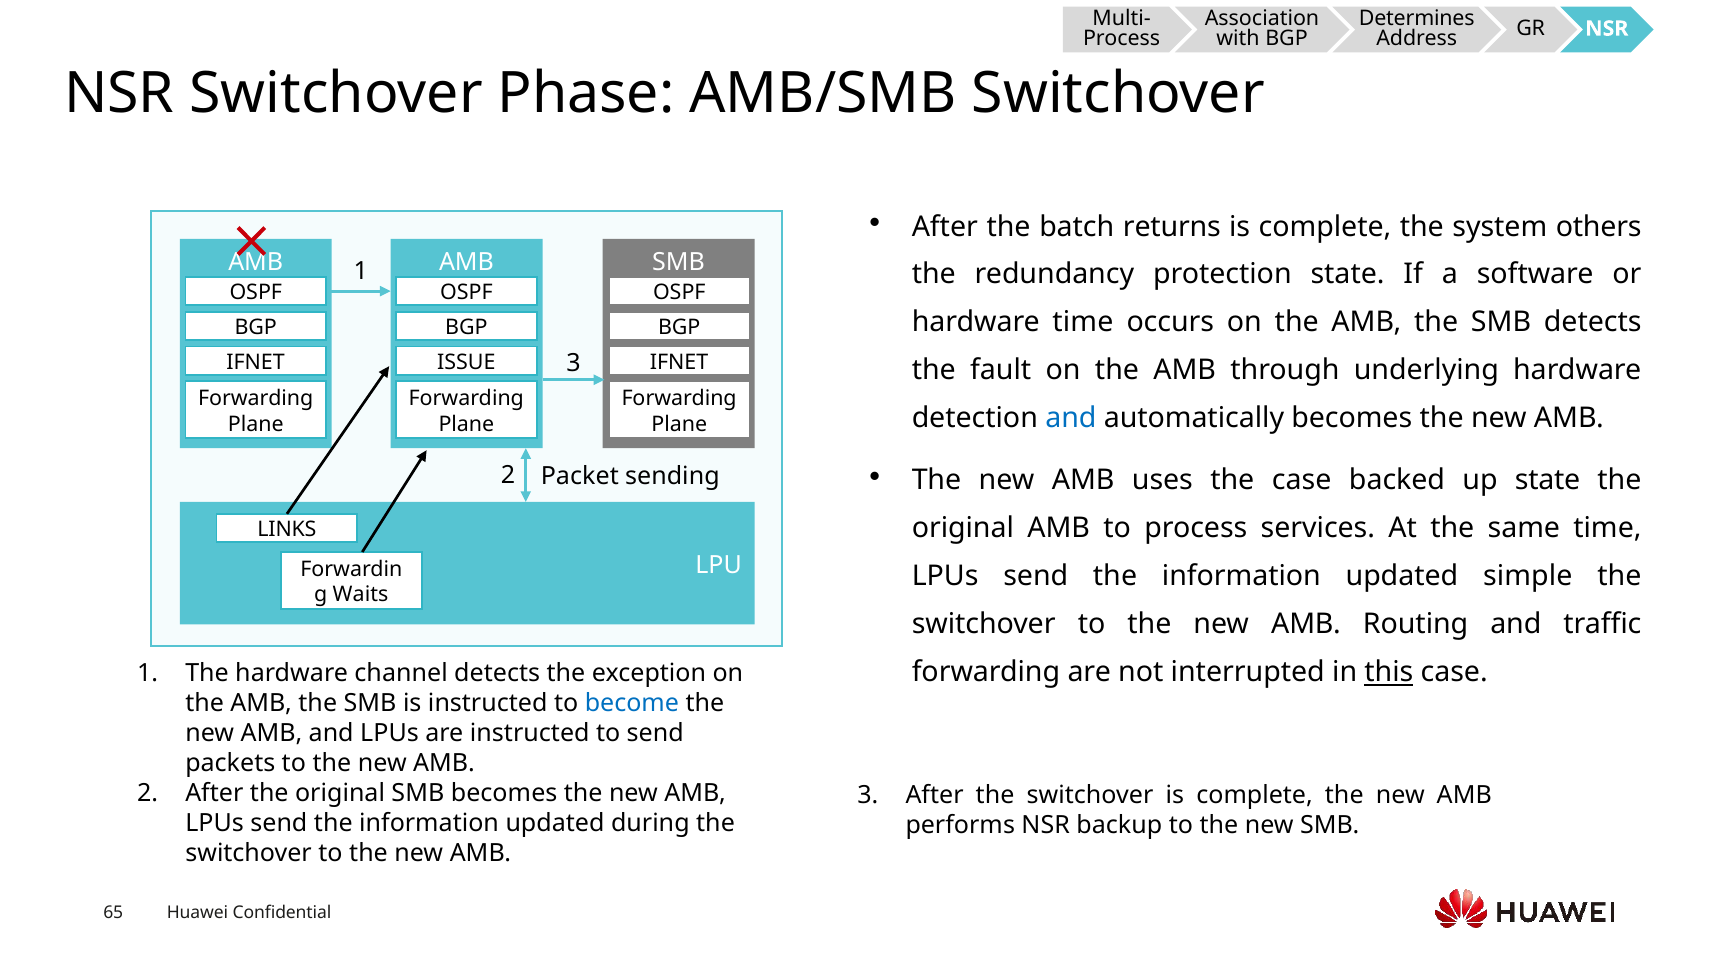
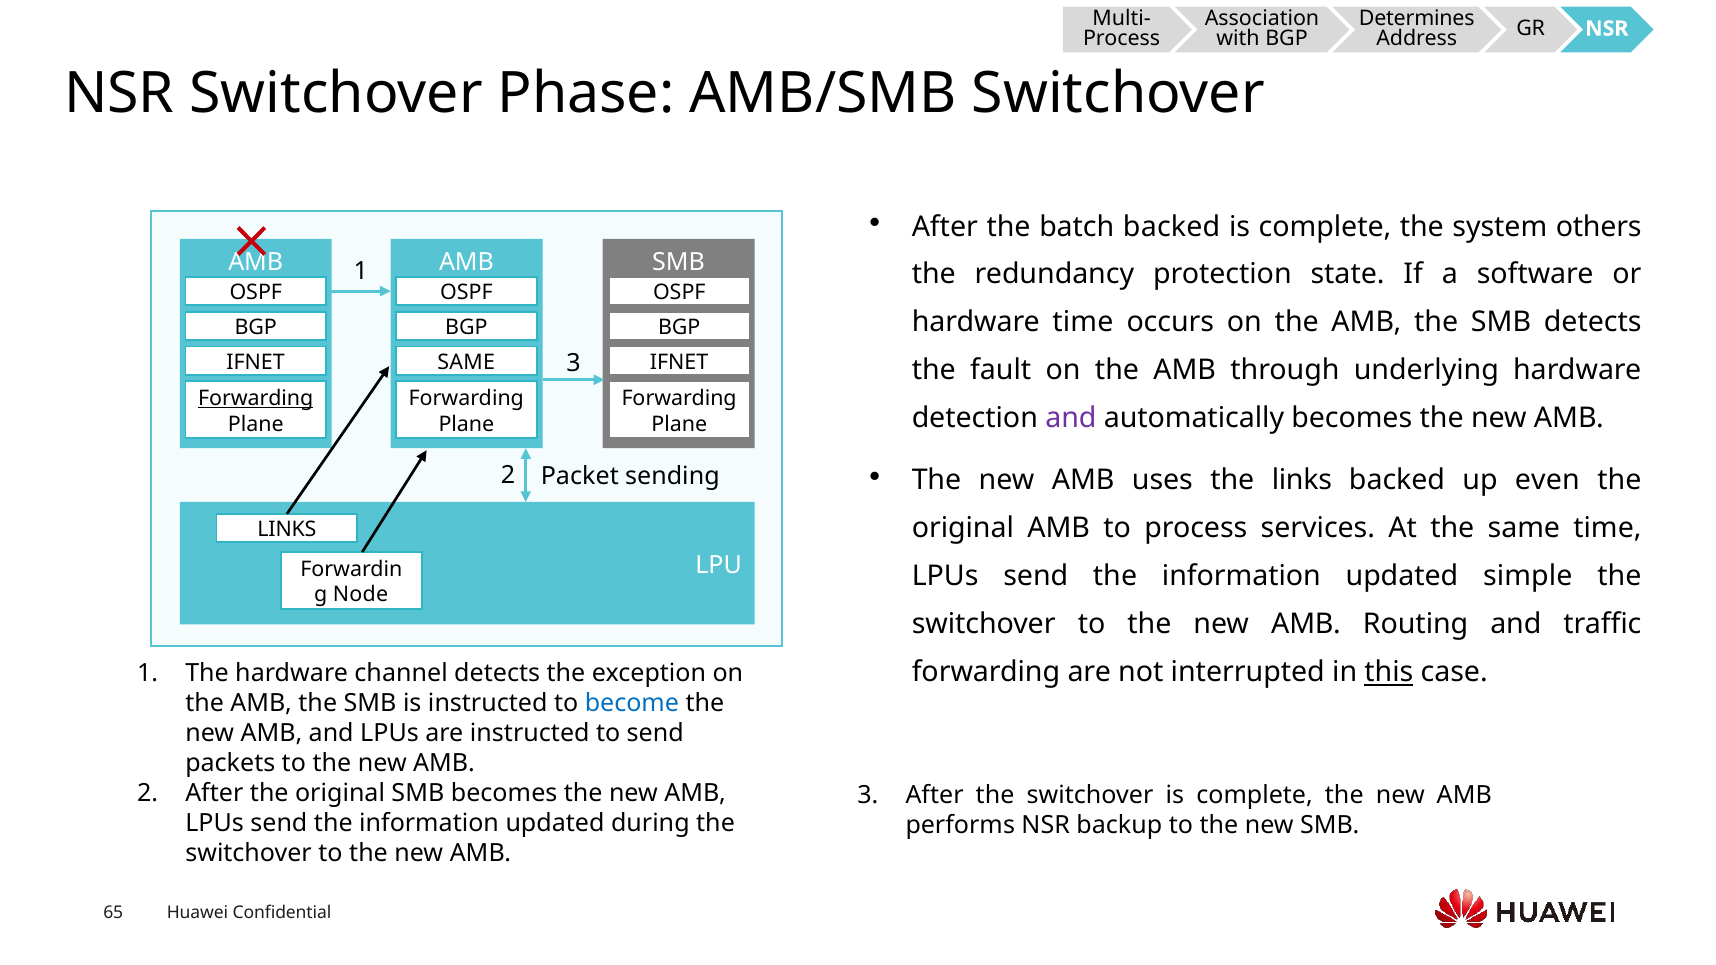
batch returns: returns -> backed
ISSUE at (466, 362): ISSUE -> SAME
Forwarding at (256, 398) underline: none -> present
and at (1071, 419) colour: blue -> purple
the case: case -> links
up state: state -> even
Waits: Waits -> Node
